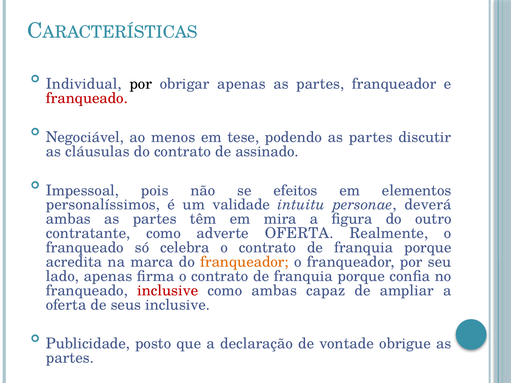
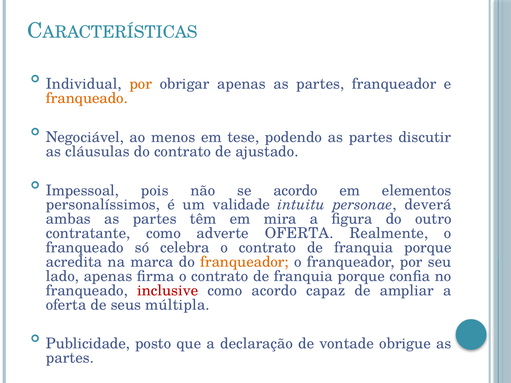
por at (141, 84) colour: black -> orange
franqueado at (87, 98) colour: red -> orange
assinado: assinado -> ajustado
se efeitos: efeitos -> acordo
como ambas: ambas -> acordo
seus inclusive: inclusive -> múltipla
